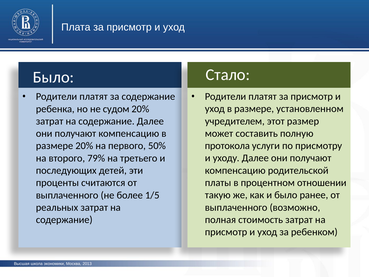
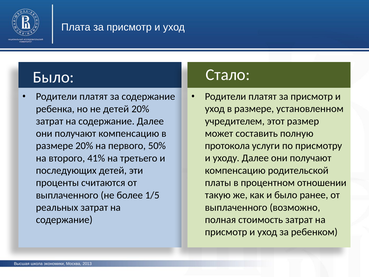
не судом: судом -> детей
79%: 79% -> 41%
